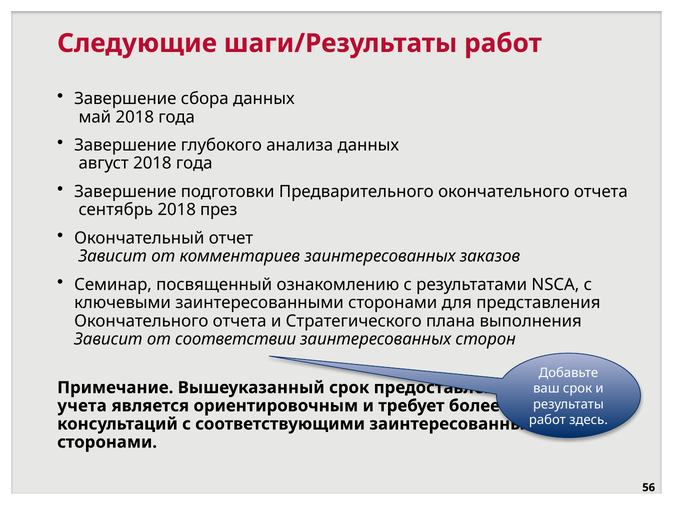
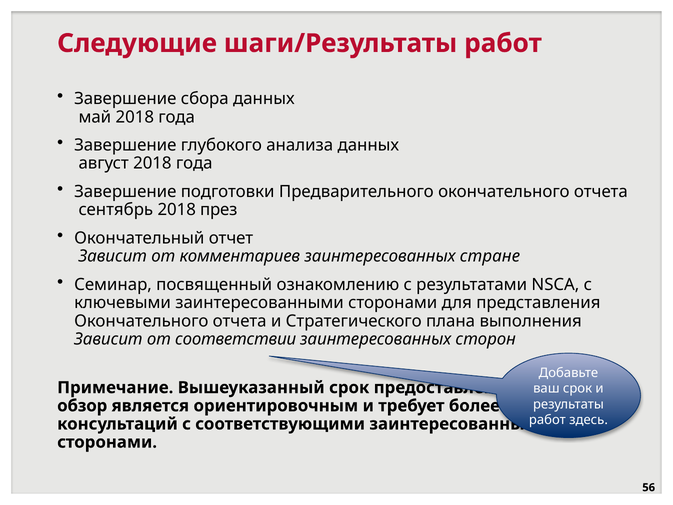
заказов: заказов -> стране
учета: учета -> обзор
